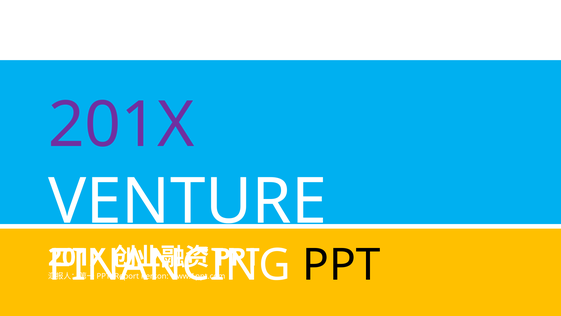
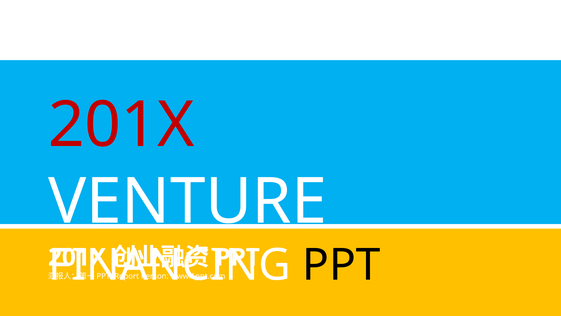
201X at (121, 125) colour: purple -> red
